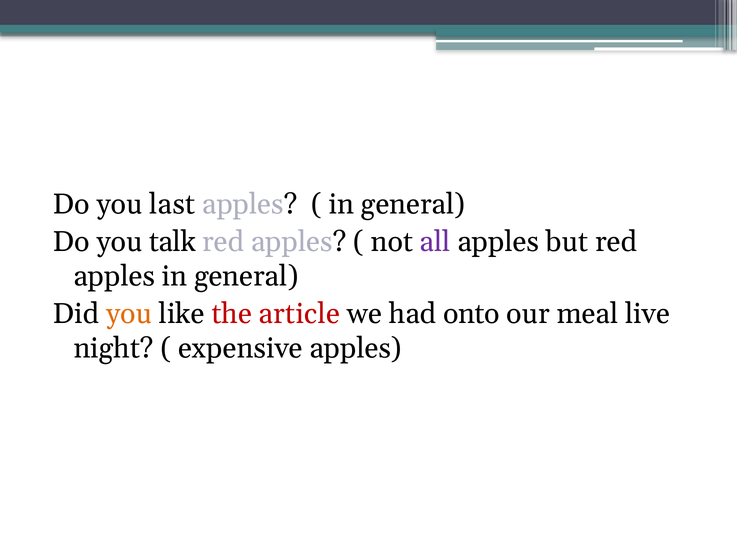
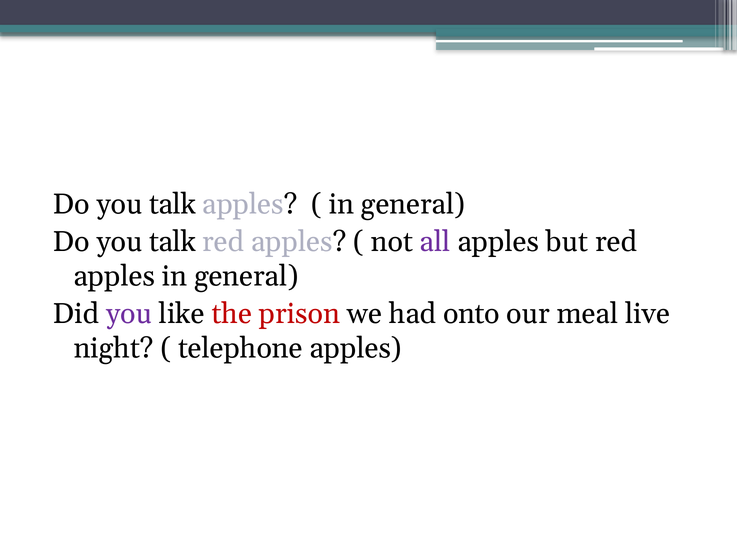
last at (172, 204): last -> talk
you at (129, 314) colour: orange -> purple
article: article -> prison
expensive: expensive -> telephone
